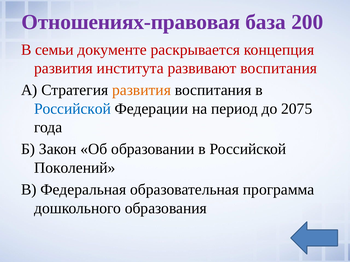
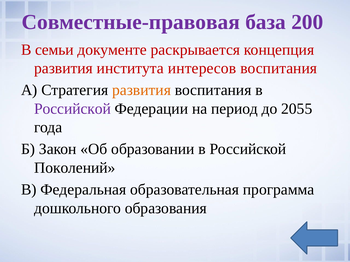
Отношениях-правовая: Отношениях-правовая -> Совместные-правовая
развивают: развивают -> интересов
Российской at (72, 109) colour: blue -> purple
2075: 2075 -> 2055
